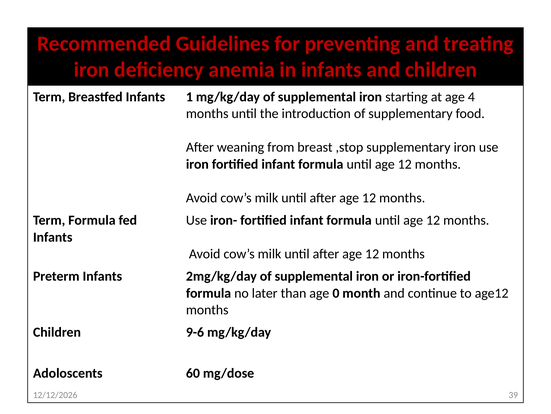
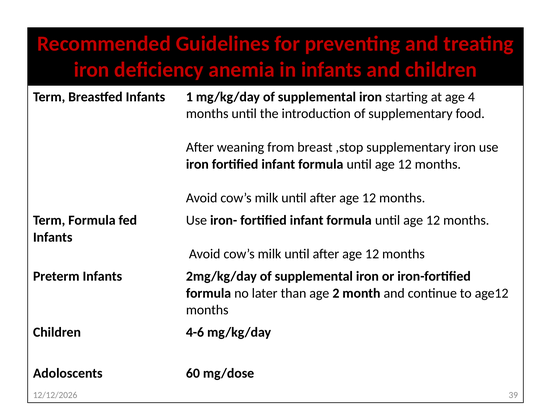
0: 0 -> 2
9-6: 9-6 -> 4-6
